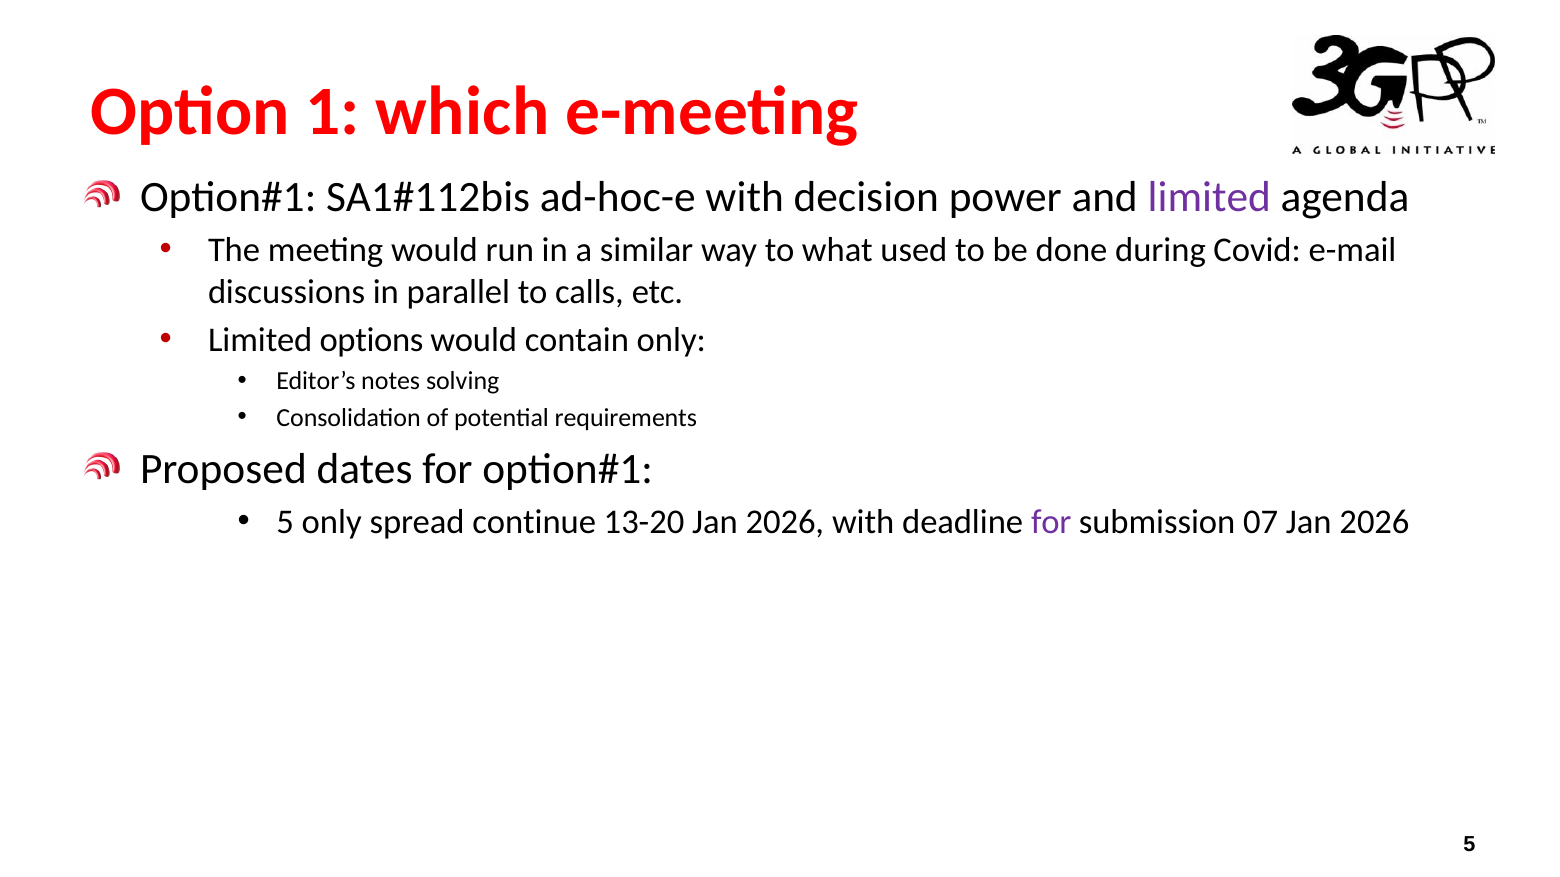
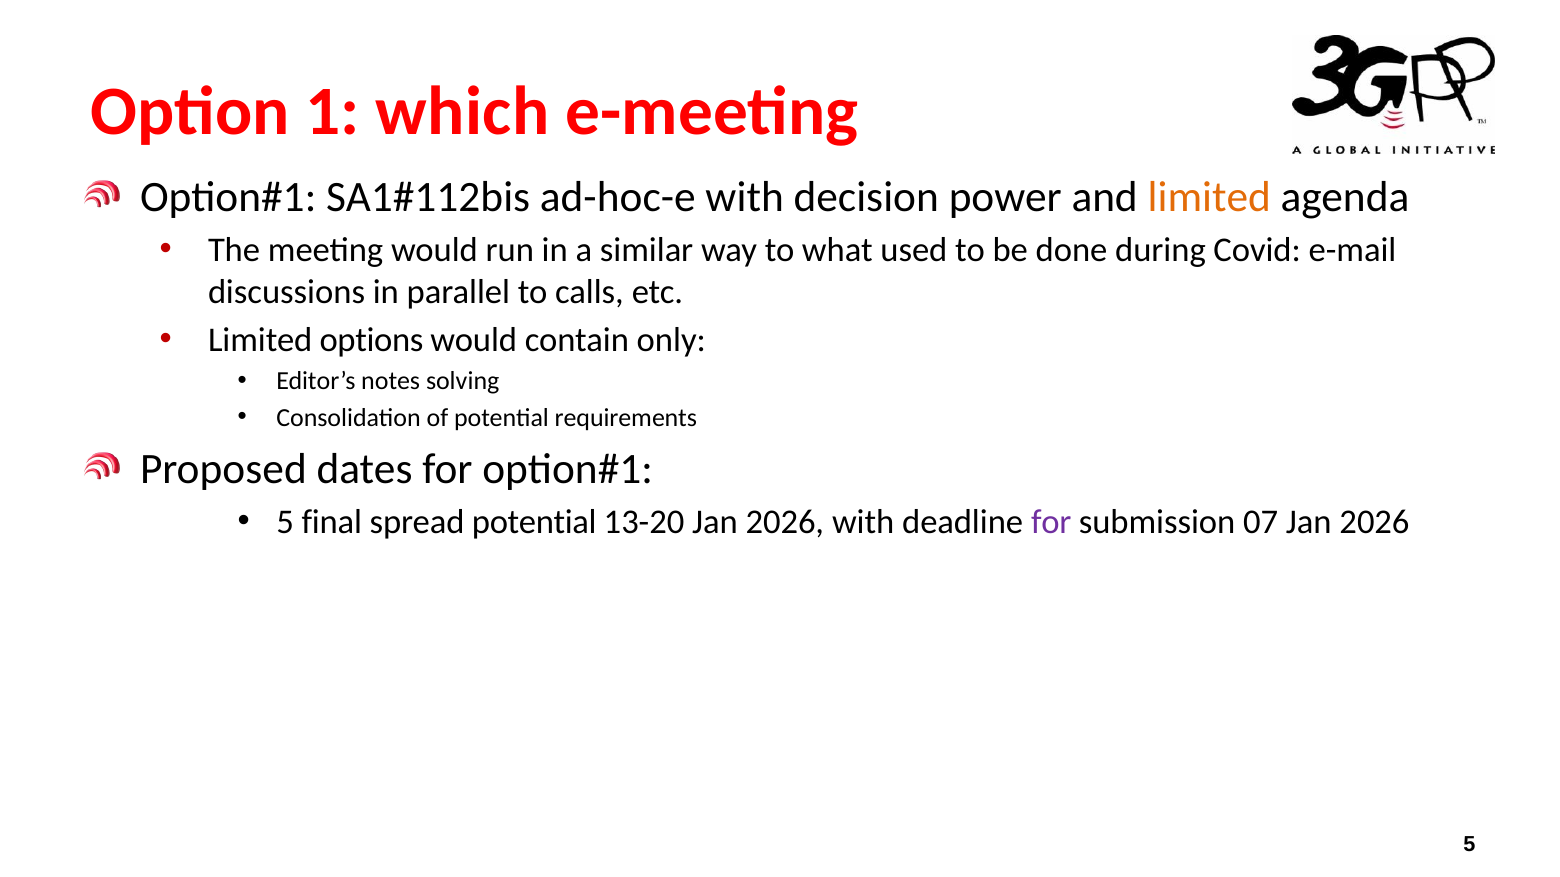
limited at (1209, 197) colour: purple -> orange
5 only: only -> final
spread continue: continue -> potential
